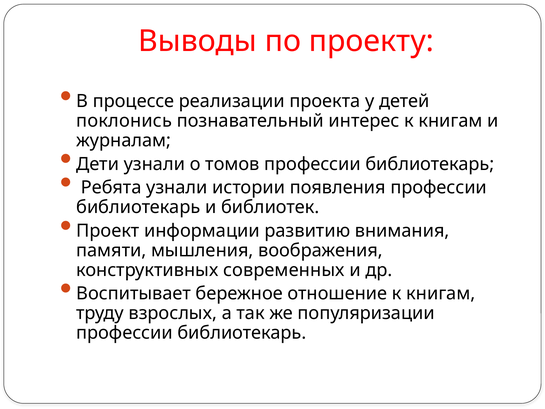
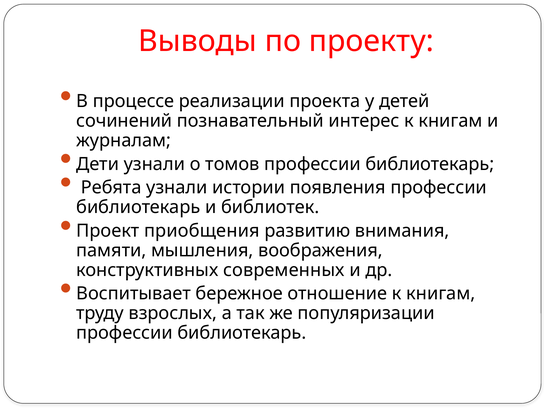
поклонись: поклонись -> сочинений
информации: информации -> приобщения
